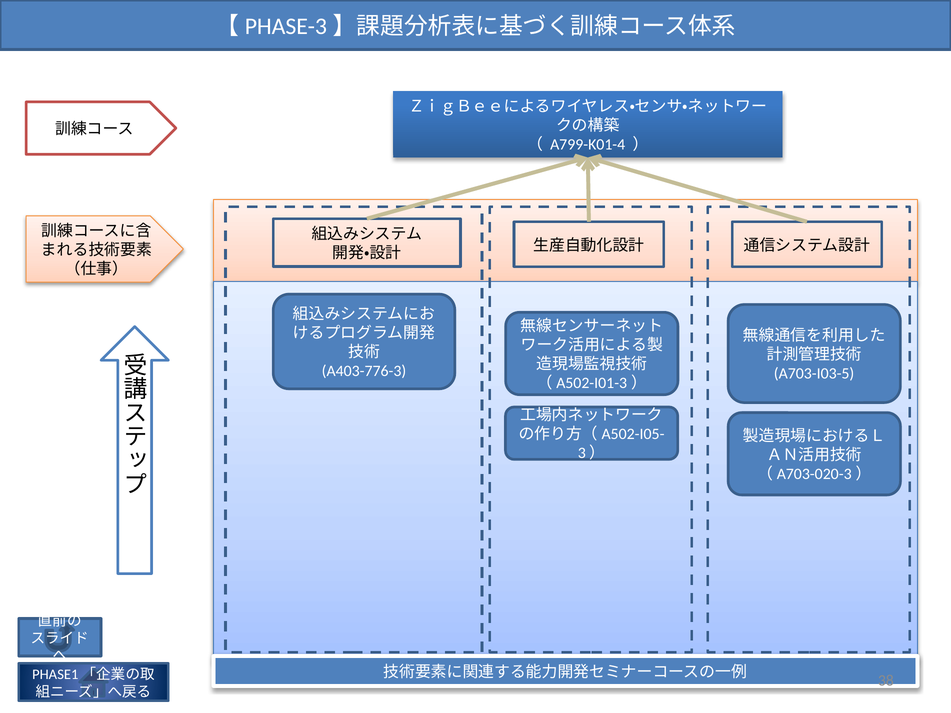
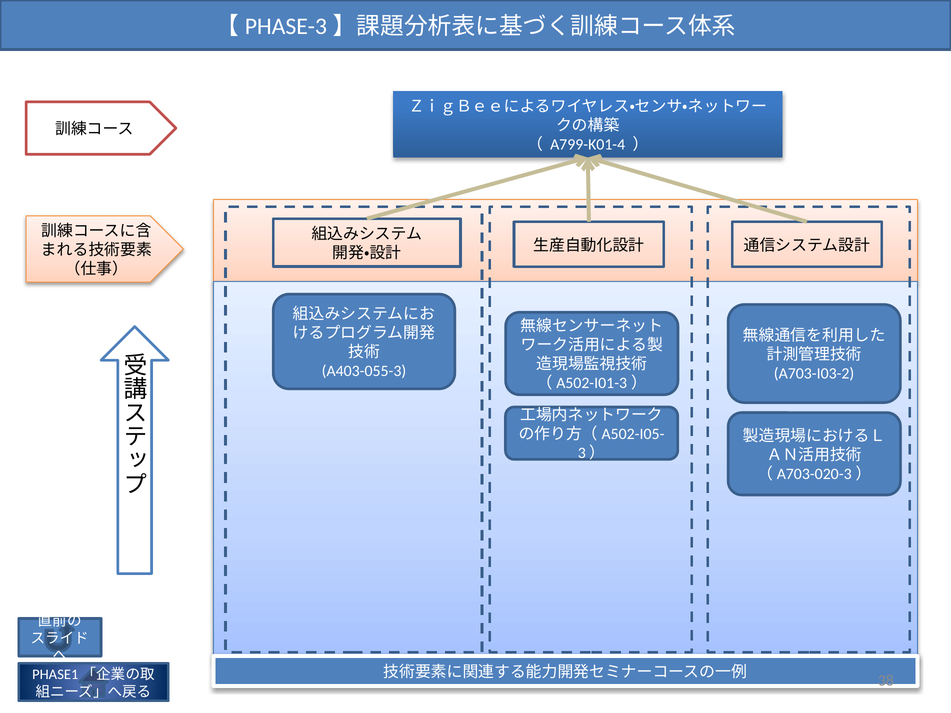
A403-776-3: A403-776-3 -> A403-055-3
A703-I03-5: A703-I03-5 -> A703-I03-2
